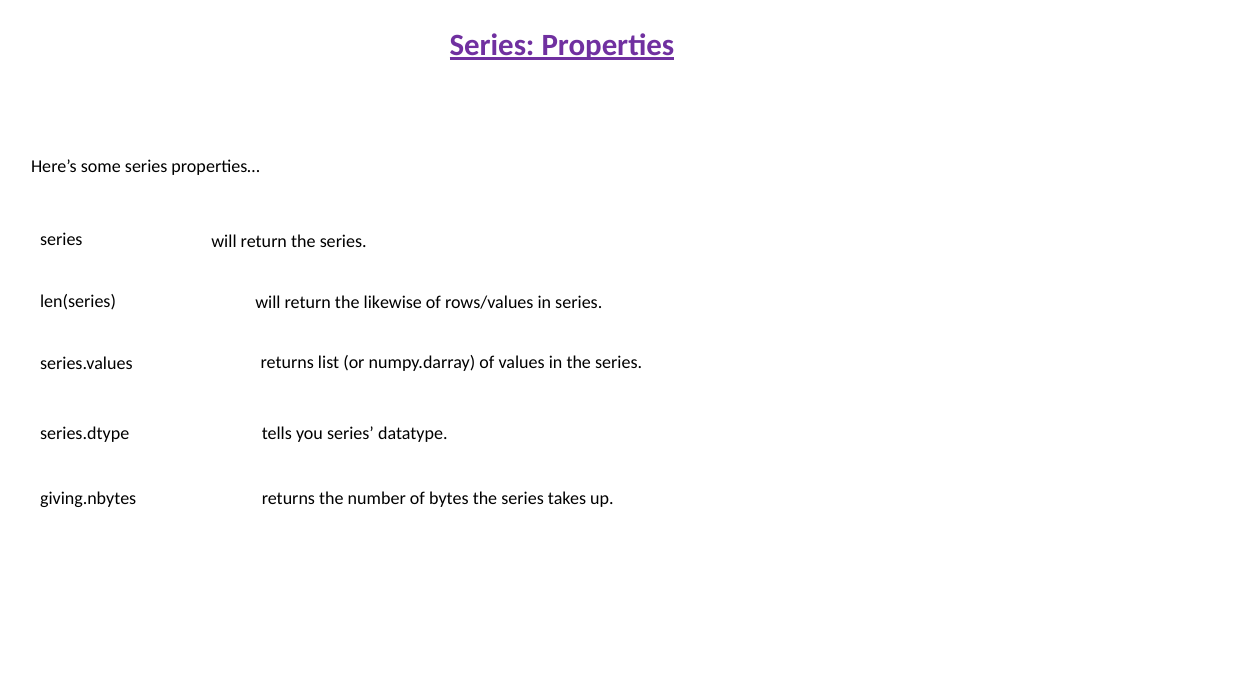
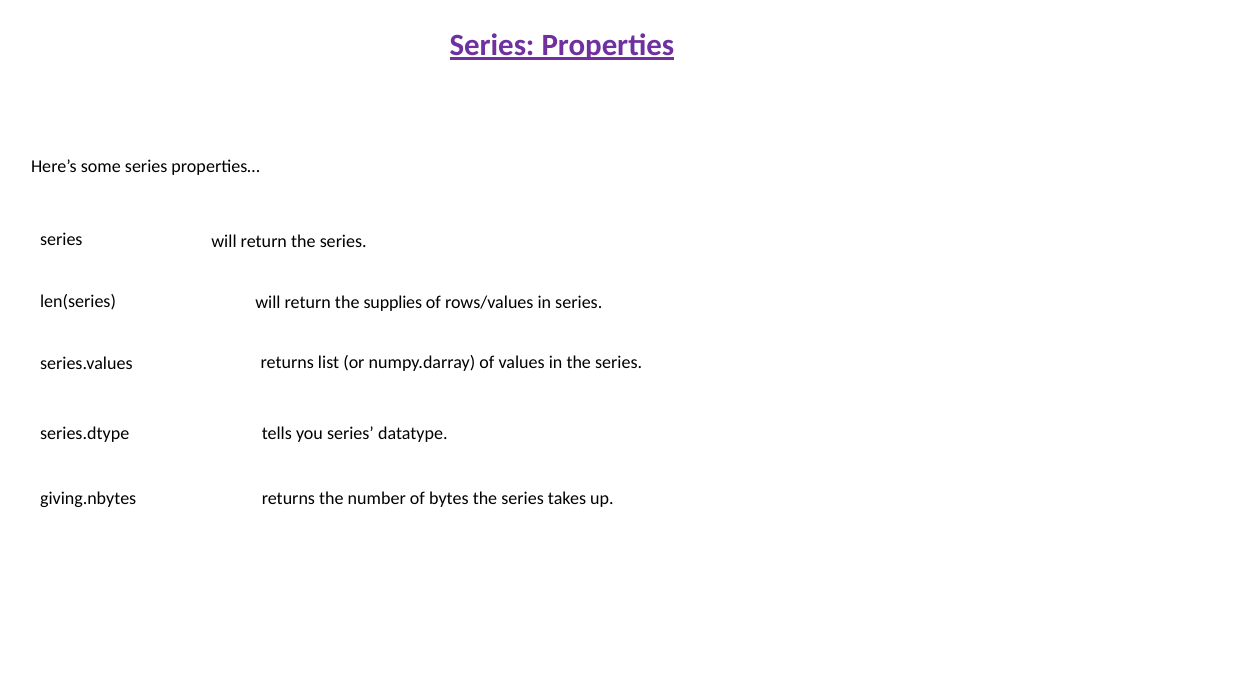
likewise: likewise -> supplies
